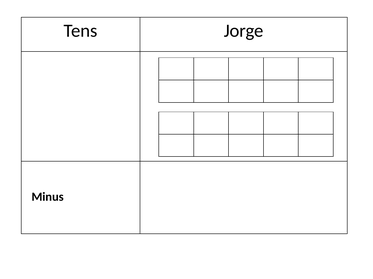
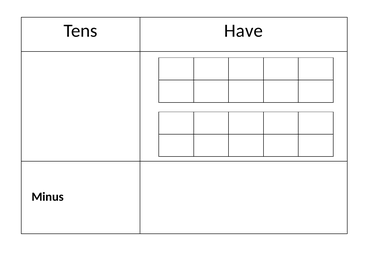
Jorge: Jorge -> Have
